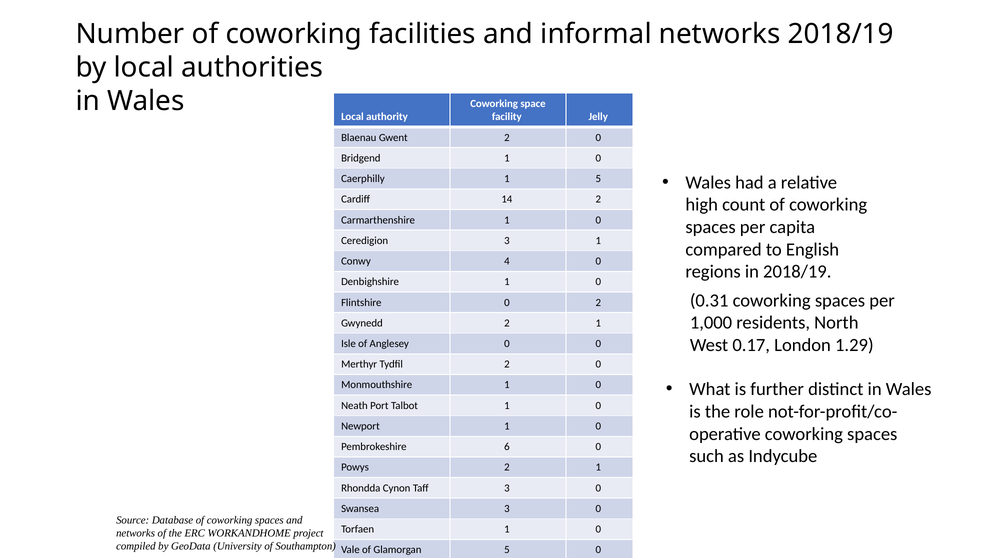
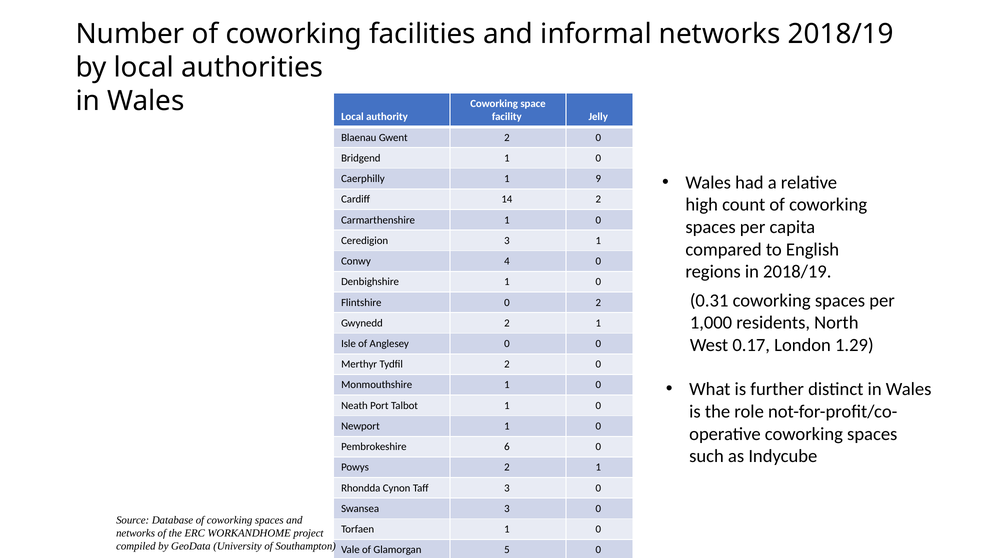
1 5: 5 -> 9
